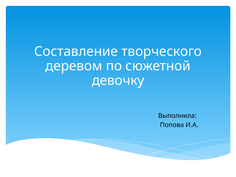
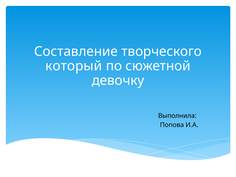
деревом: деревом -> который
